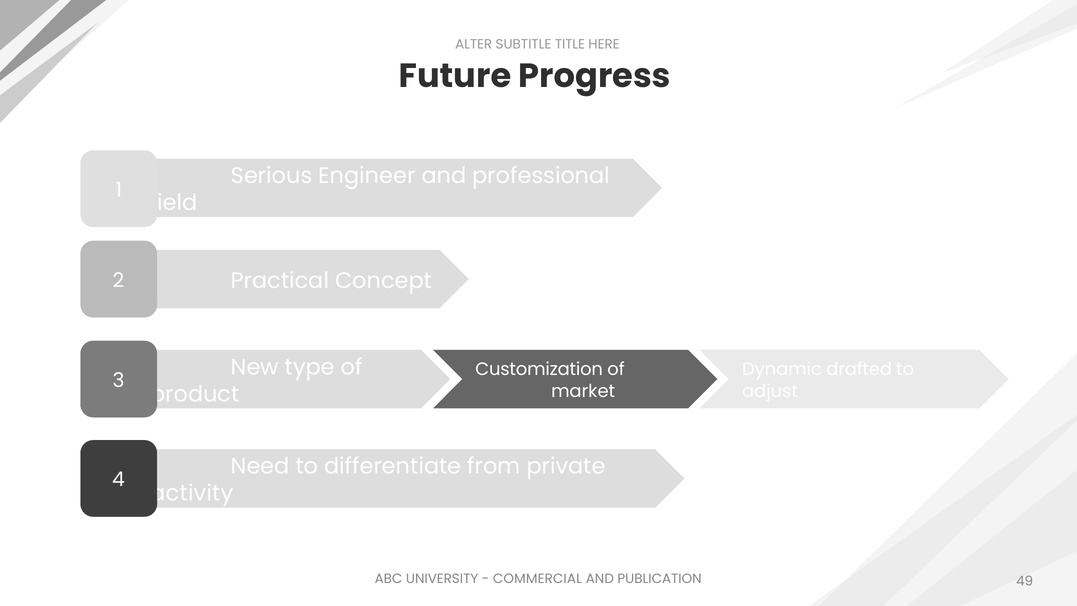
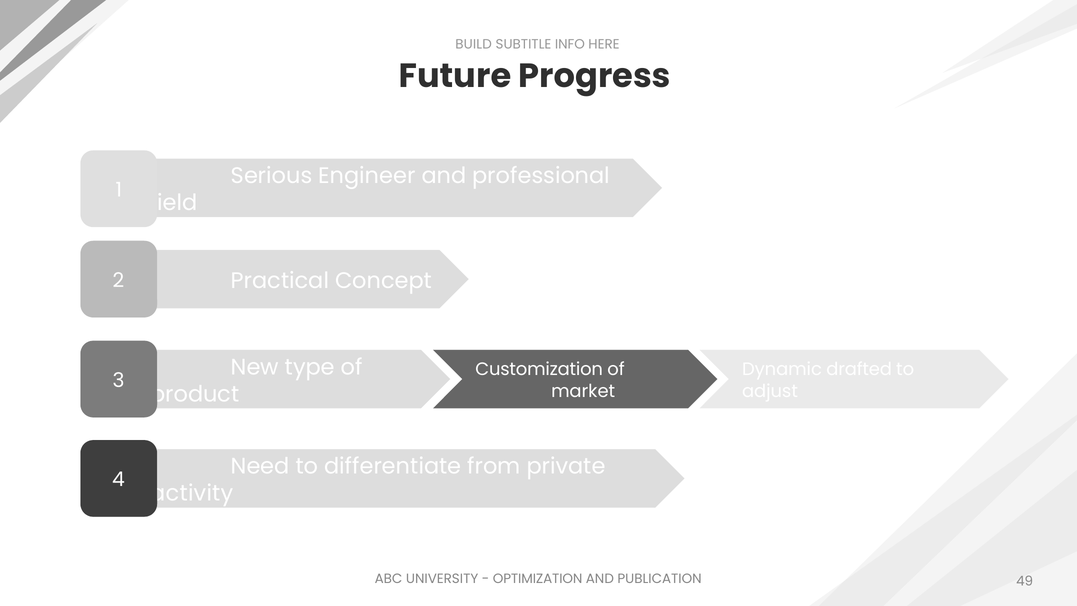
ALTER: ALTER -> BUILD
TITLE: TITLE -> INFO
COMMERCIAL: COMMERCIAL -> OPTIMIZATION
